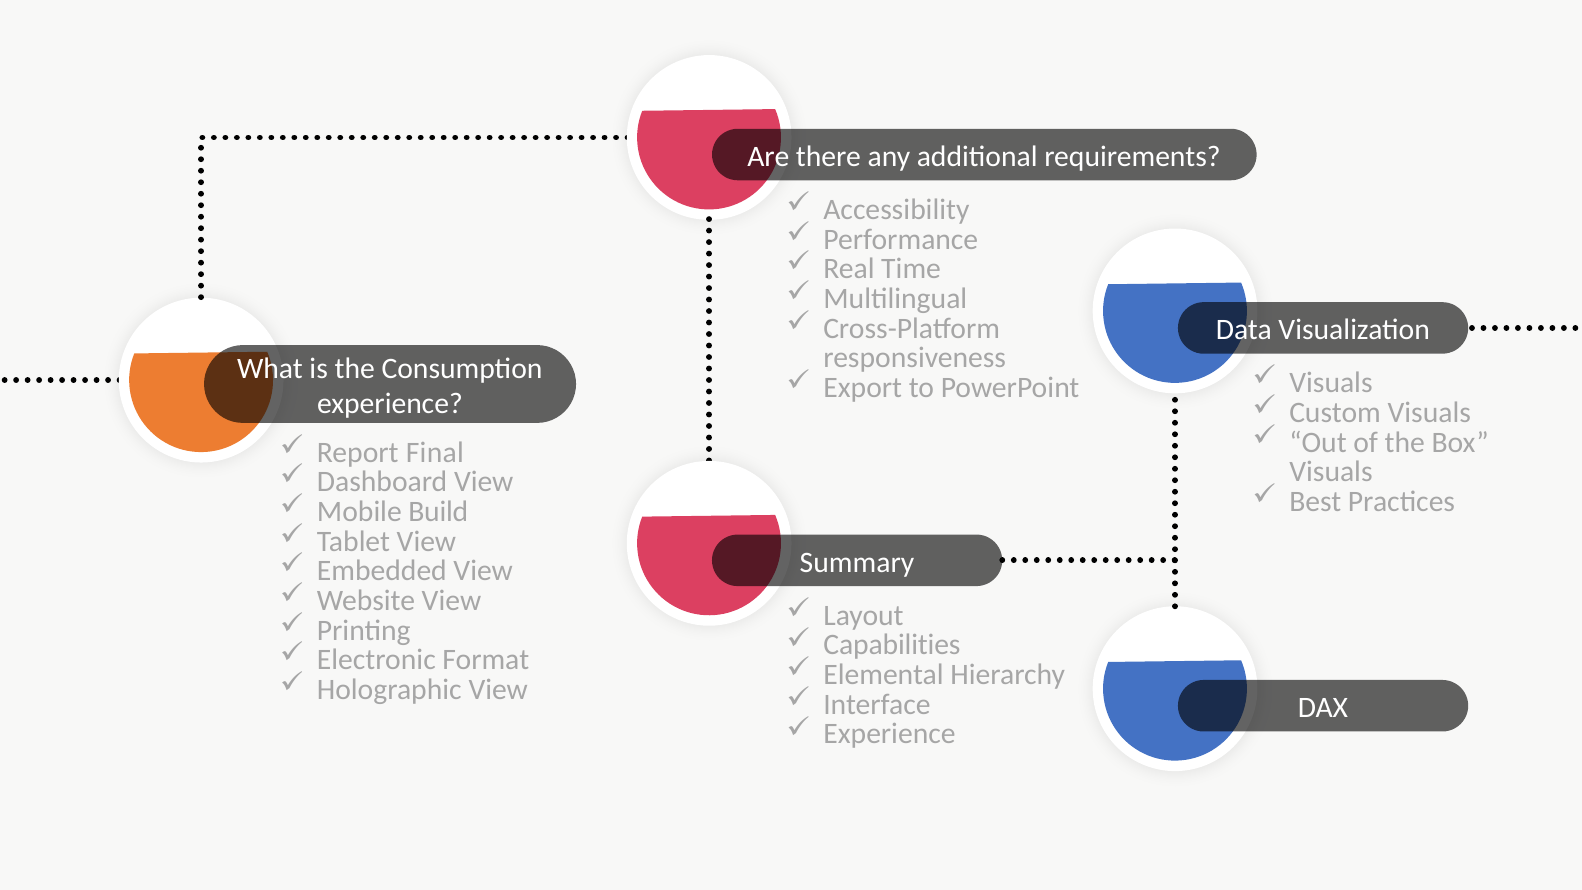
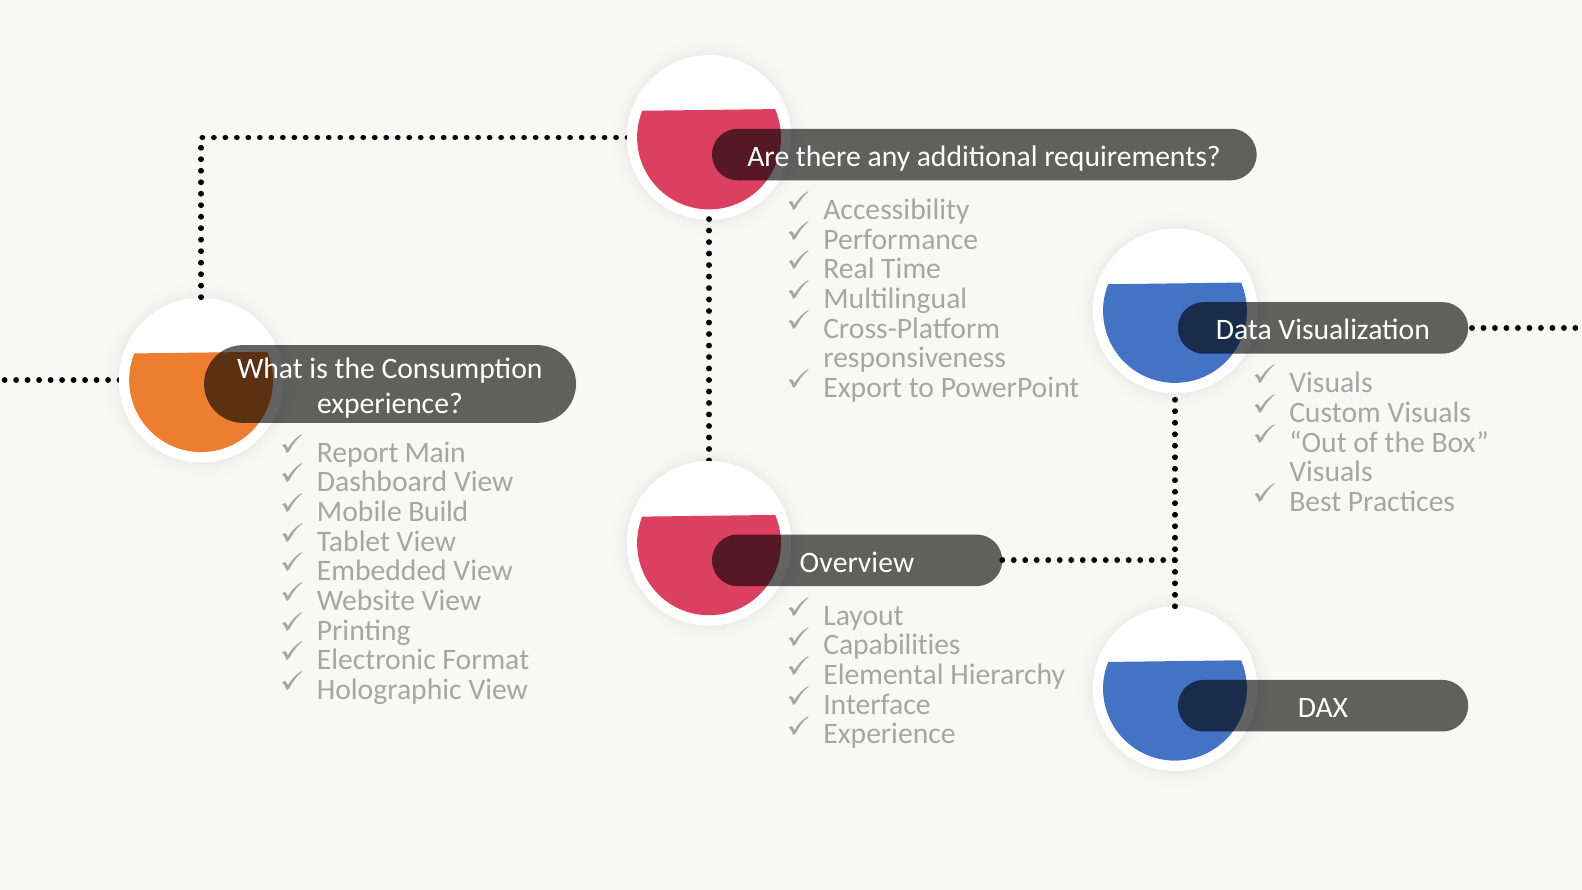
Final: Final -> Main
Summary: Summary -> Overview
